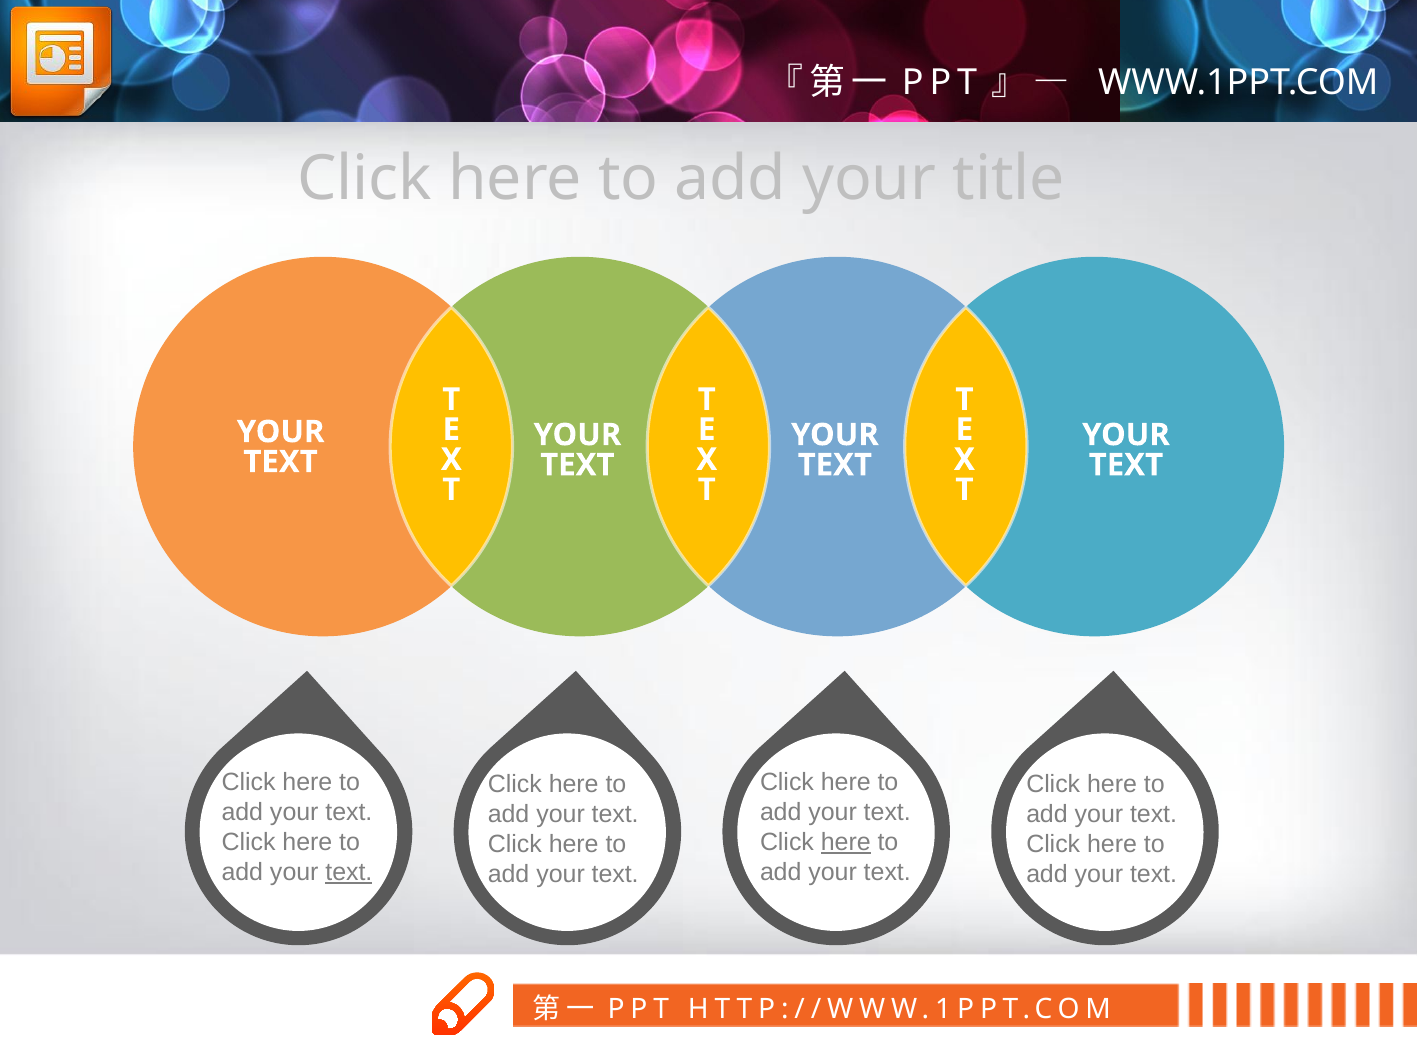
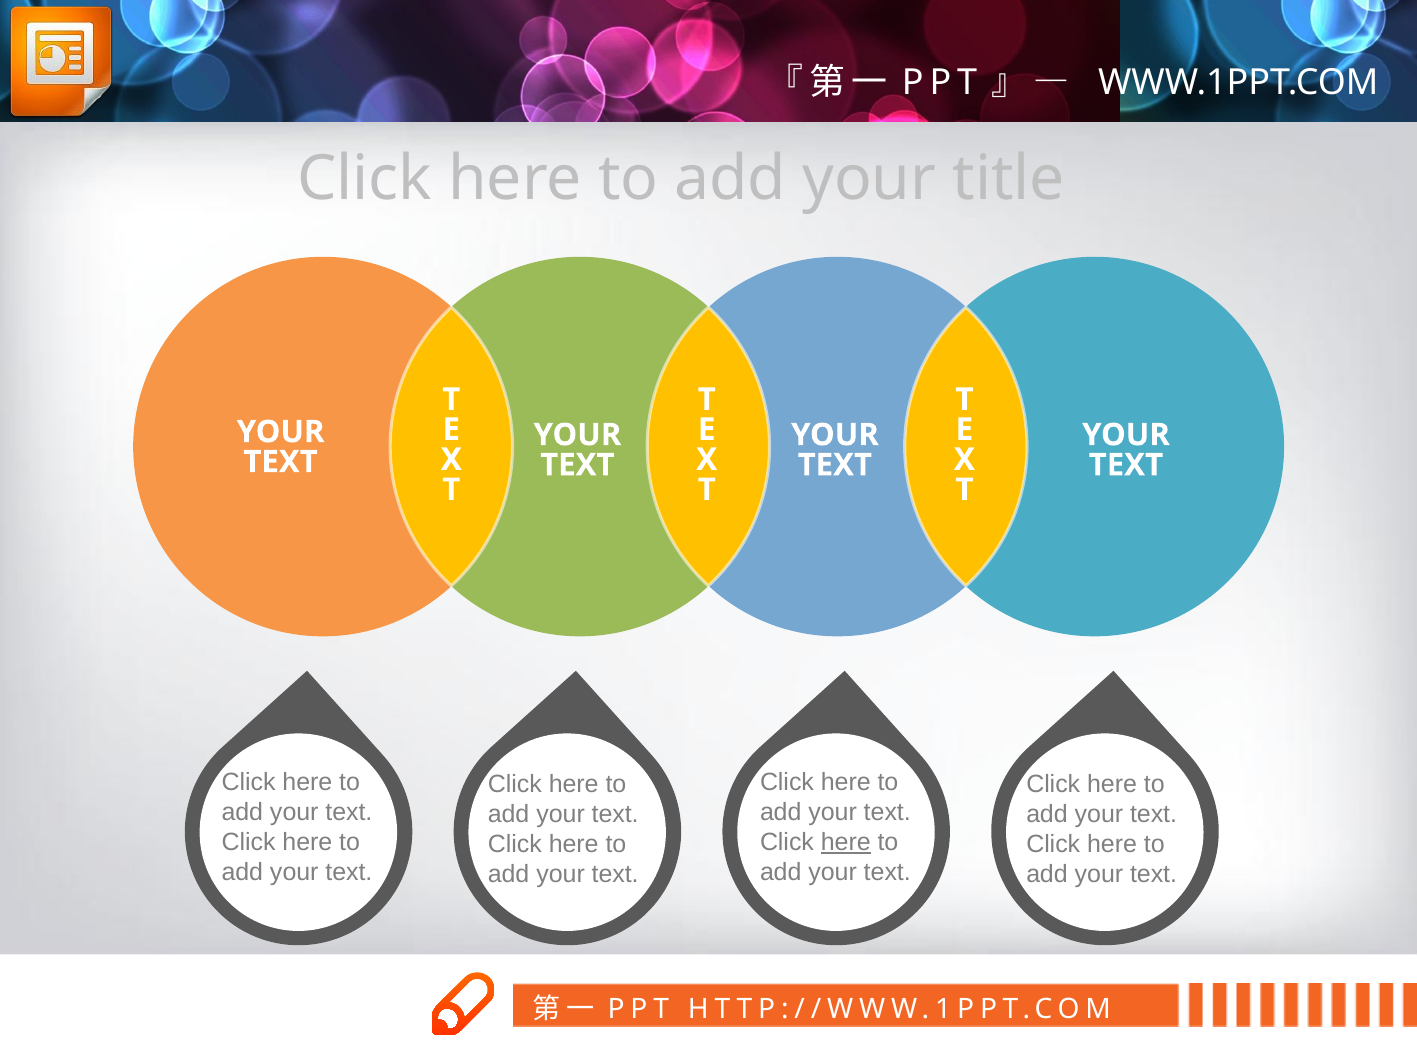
text at (349, 872) underline: present -> none
